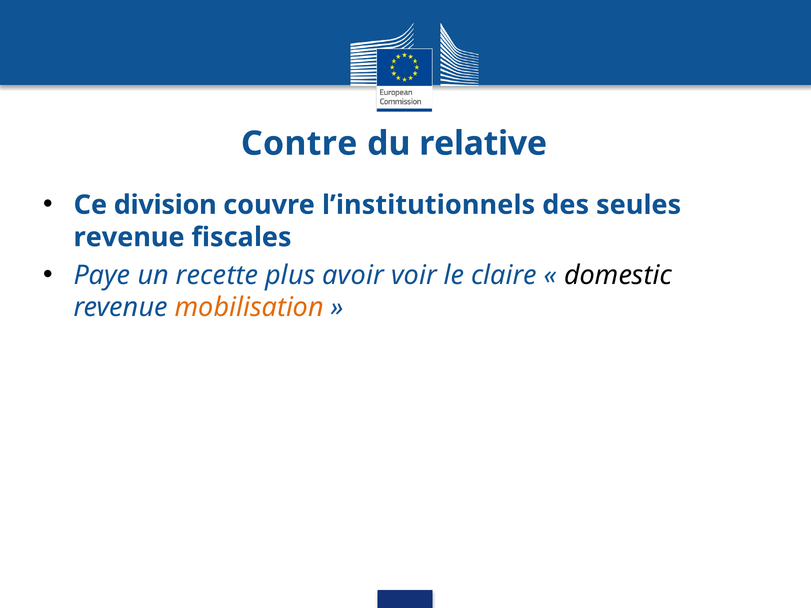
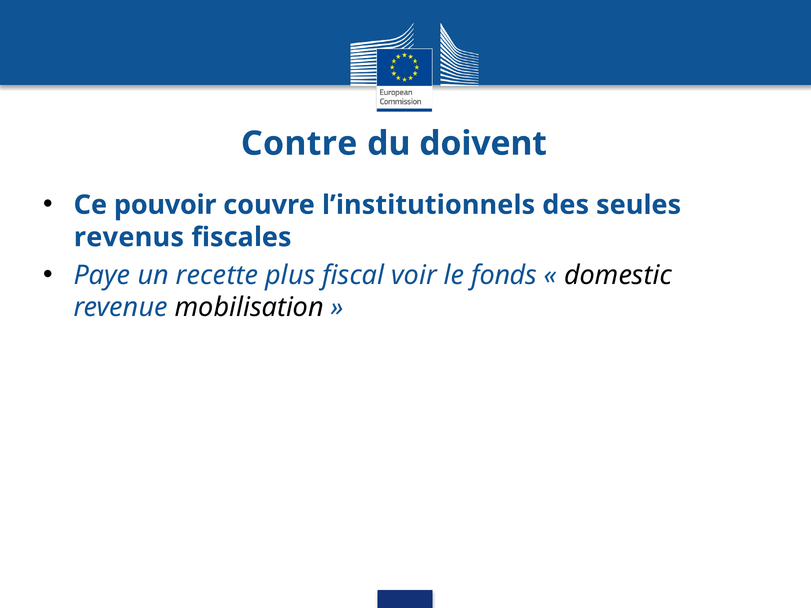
relative: relative -> doivent
division: division -> pouvoir
revenue at (129, 237): revenue -> revenus
avoir: avoir -> fiscal
claire: claire -> fonds
mobilisation colour: orange -> black
